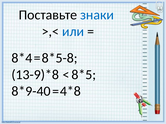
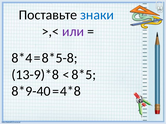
или colour: blue -> purple
